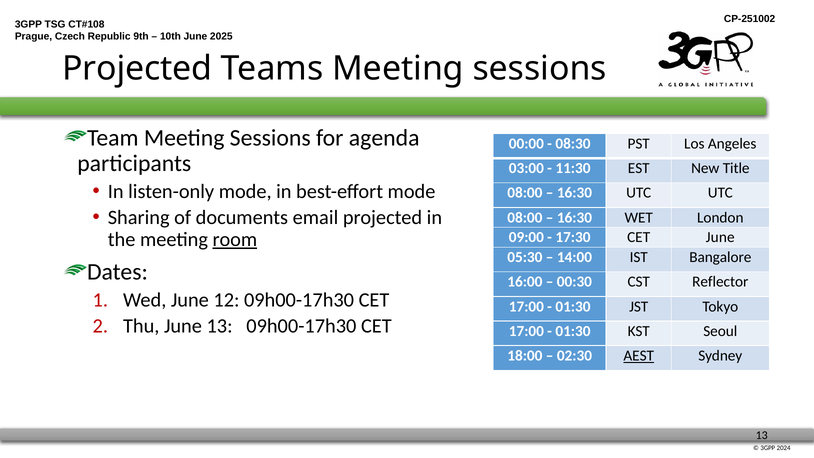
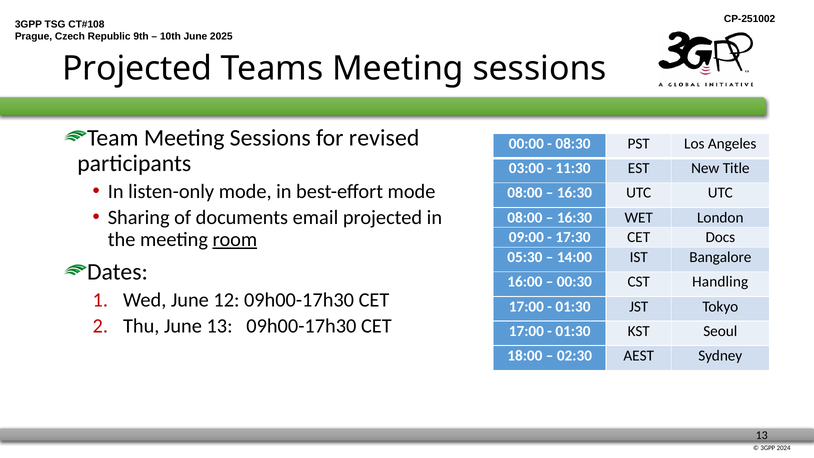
agenda: agenda -> revised
CET June: June -> Docs
Reflector: Reflector -> Handling
AEST underline: present -> none
